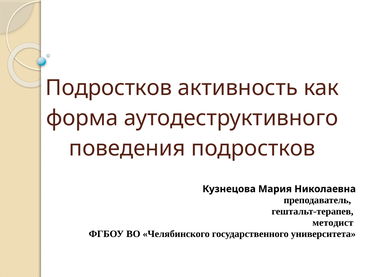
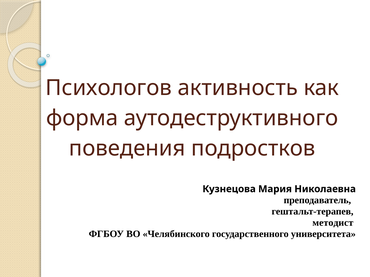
Подростков at (109, 88): Подростков -> Психологов
